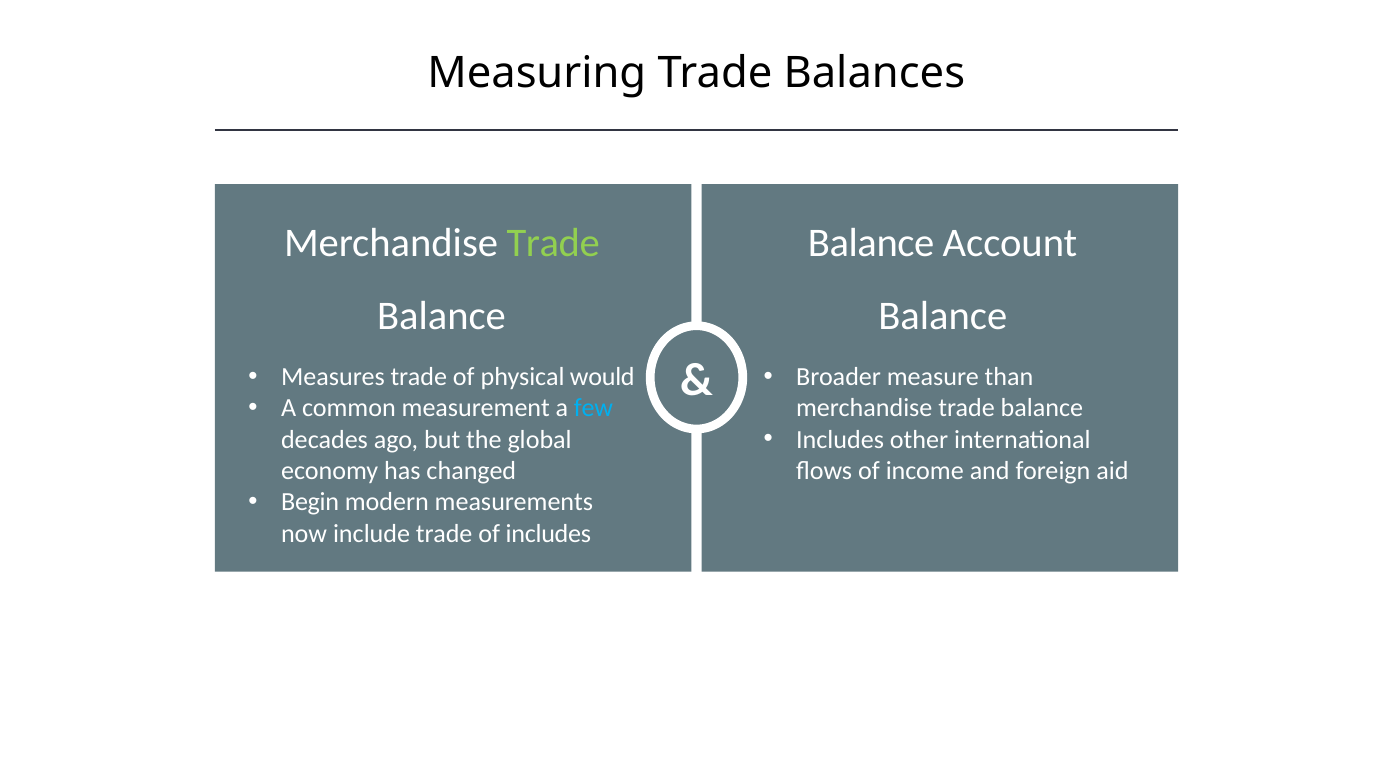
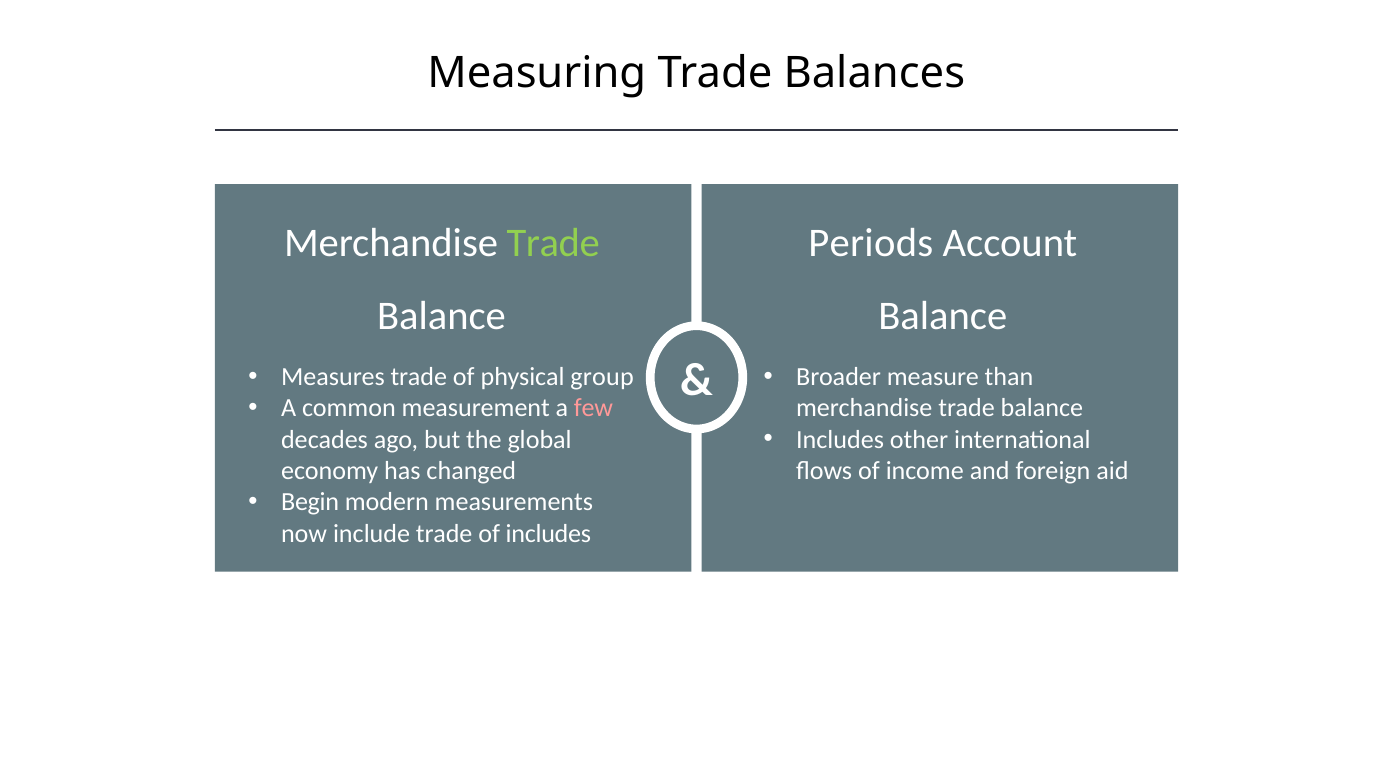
Balance at (871, 243): Balance -> Periods
would: would -> group
few colour: light blue -> pink
